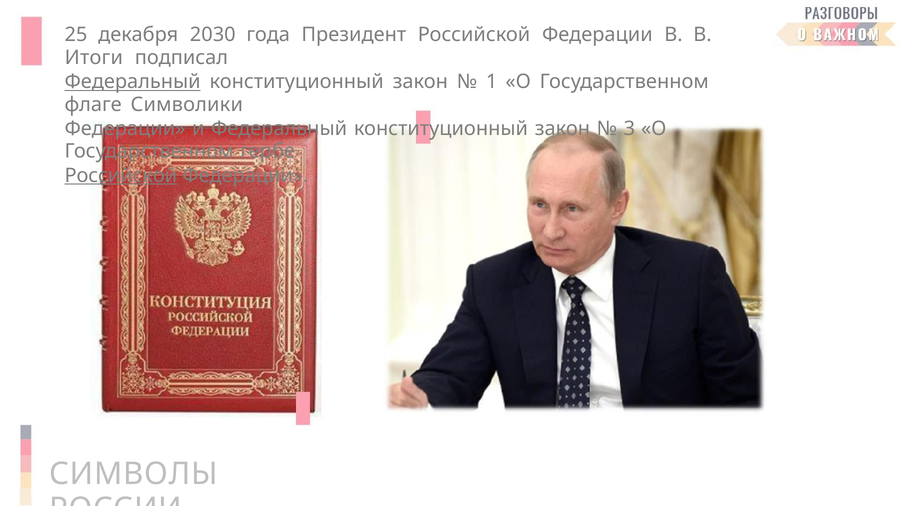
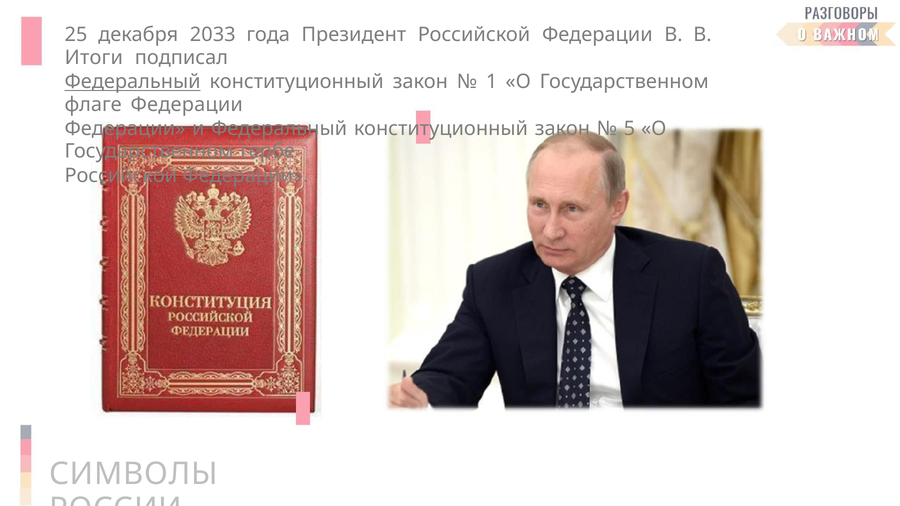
2030: 2030 -> 2033
флаге Символики: Символики -> Федерации
3: 3 -> 5
Российской at (121, 176) underline: present -> none
